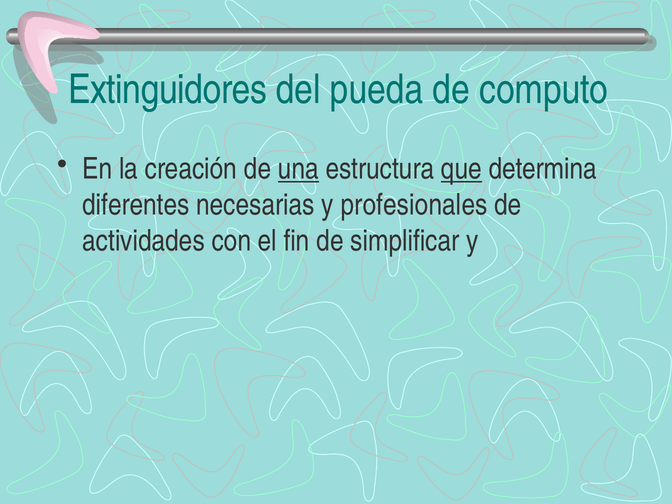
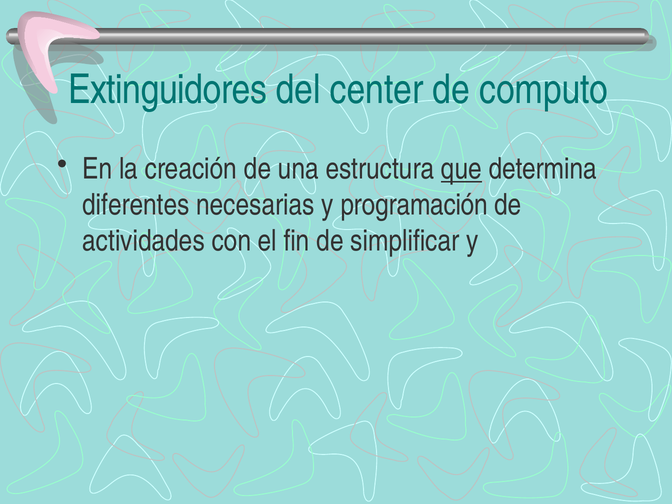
pueda: pueda -> center
una underline: present -> none
profesionales: profesionales -> programación
